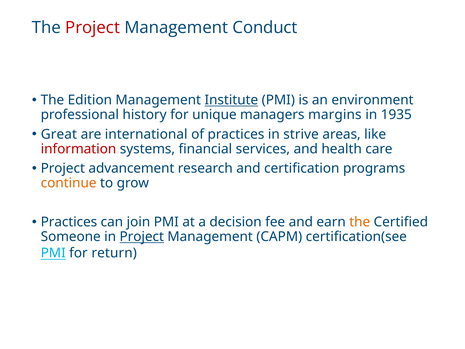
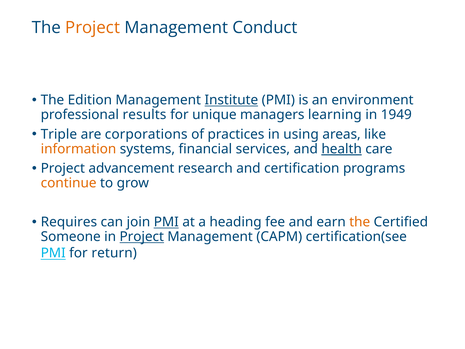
Project at (93, 28) colour: red -> orange
history: history -> results
margins: margins -> learning
1935: 1935 -> 1949
Great: Great -> Triple
international: international -> corporations
strive: strive -> using
information colour: red -> orange
health underline: none -> present
Practices at (69, 222): Practices -> Requires
PMI at (166, 222) underline: none -> present
decision: decision -> heading
